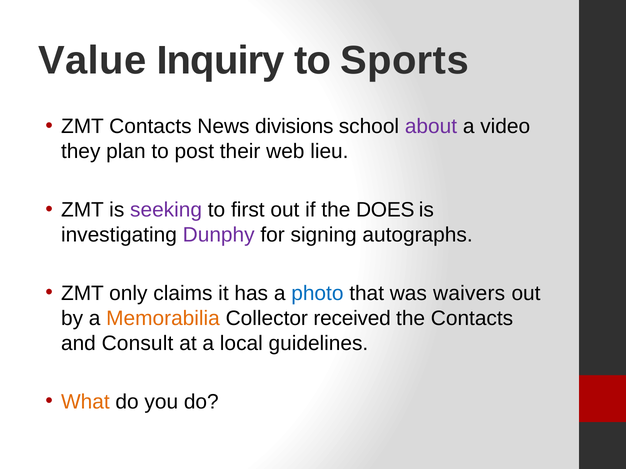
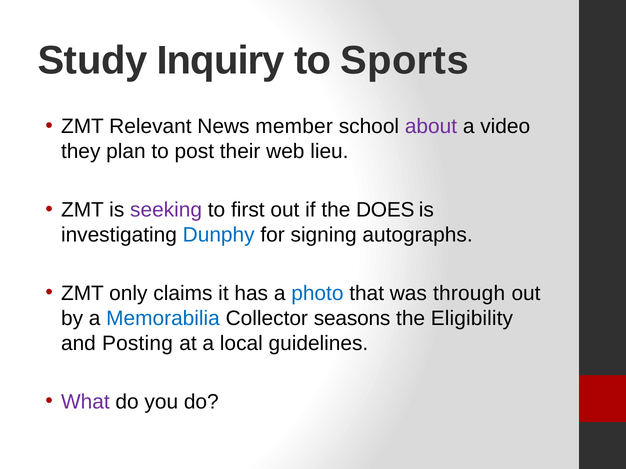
Value: Value -> Study
ZMT Contacts: Contacts -> Relevant
divisions: divisions -> member
Dunphy colour: purple -> blue
waivers: waivers -> through
Memorabilia colour: orange -> blue
received: received -> seasons
the Contacts: Contacts -> Eligibility
Consult: Consult -> Posting
What colour: orange -> purple
